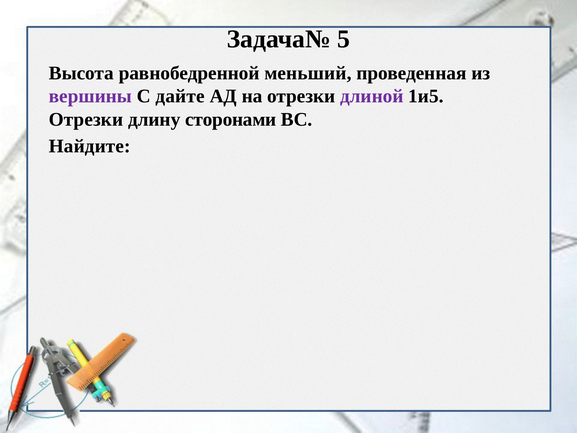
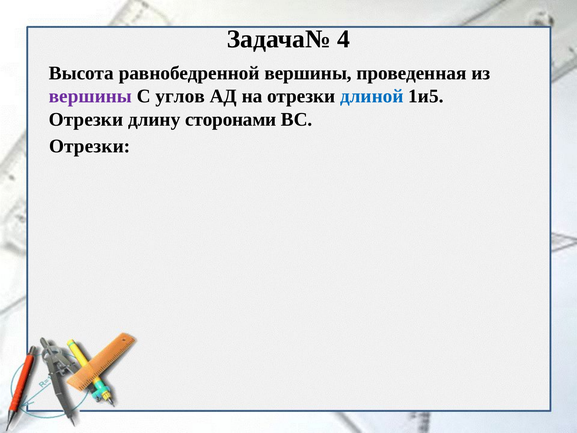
5: 5 -> 4
равнобедренной меньший: меньший -> вершины
дайте: дайте -> углов
длиной colour: purple -> blue
Найдите at (90, 146): Найдите -> Отрезки
